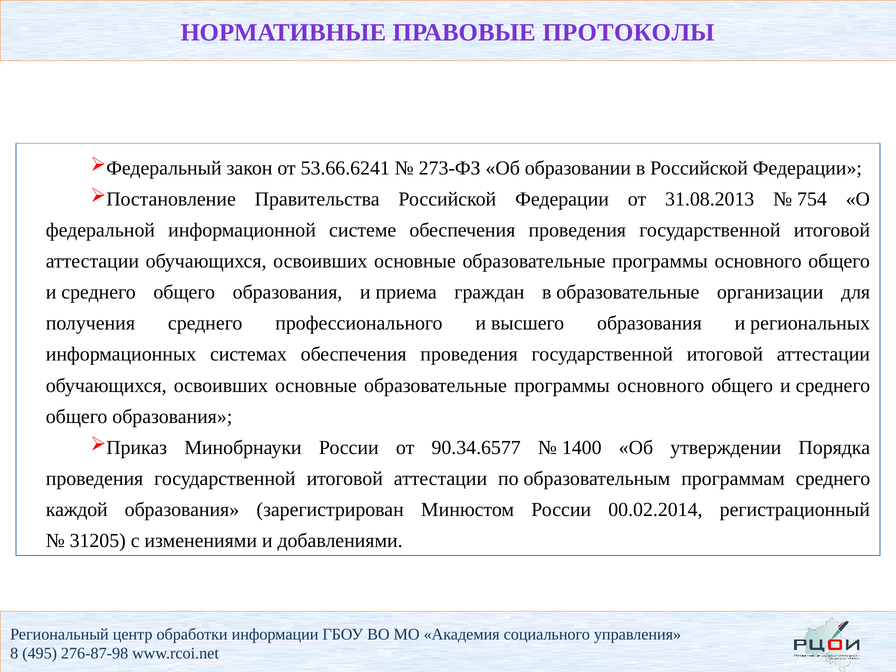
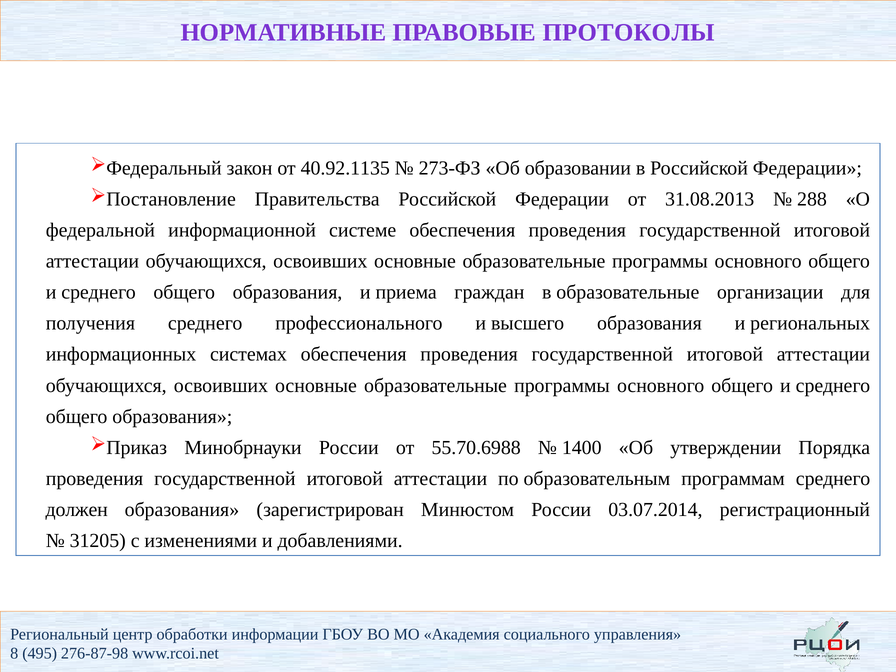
53.66.6241: 53.66.6241 -> 40.92.1135
754: 754 -> 288
90.34.6577: 90.34.6577 -> 55.70.6988
каждой: каждой -> должен
00.02.2014: 00.02.2014 -> 03.07.2014
